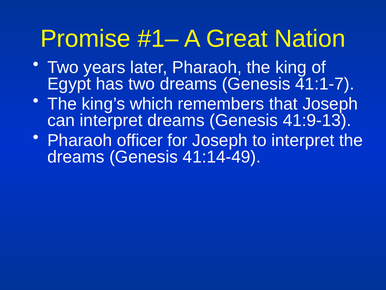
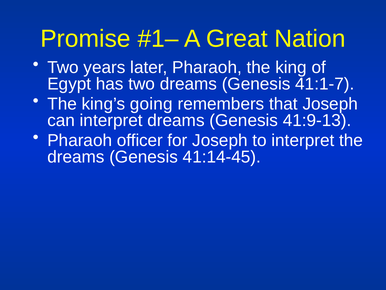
which: which -> going
41:14-49: 41:14-49 -> 41:14-45
